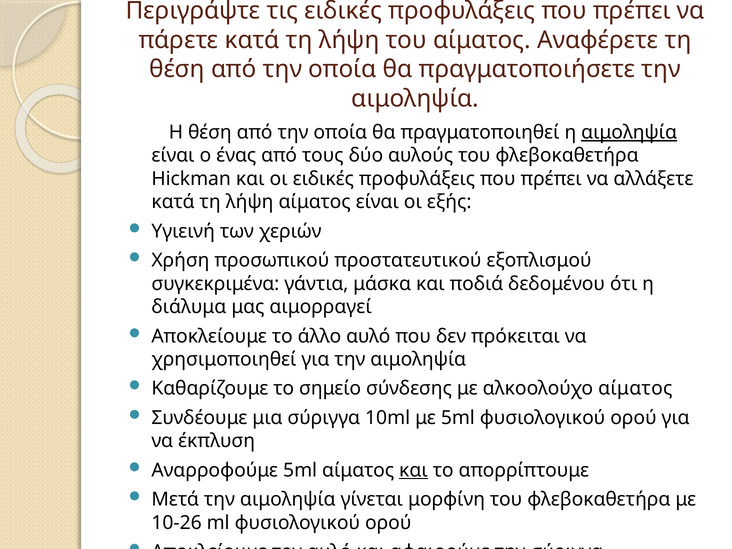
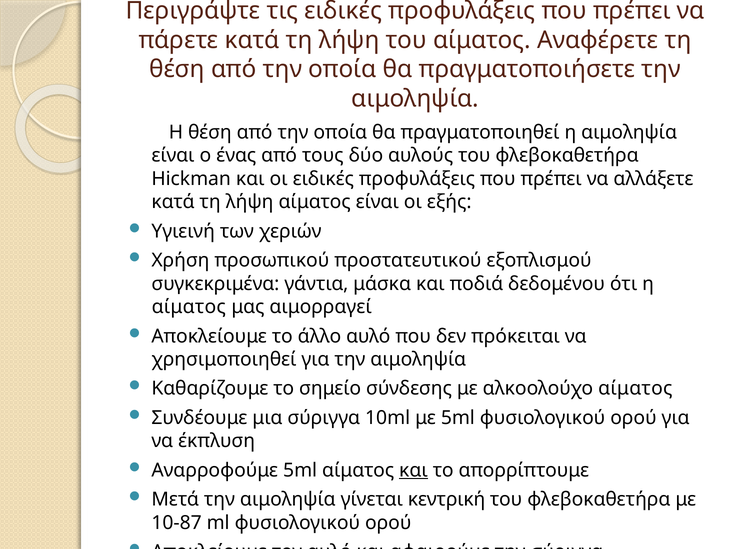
αιμοληψία at (629, 132) underline: present -> none
διάλυμα at (189, 307): διάλυμα -> αίματος
μορφίνη: μορφίνη -> κεντρική
10-26: 10-26 -> 10-87
